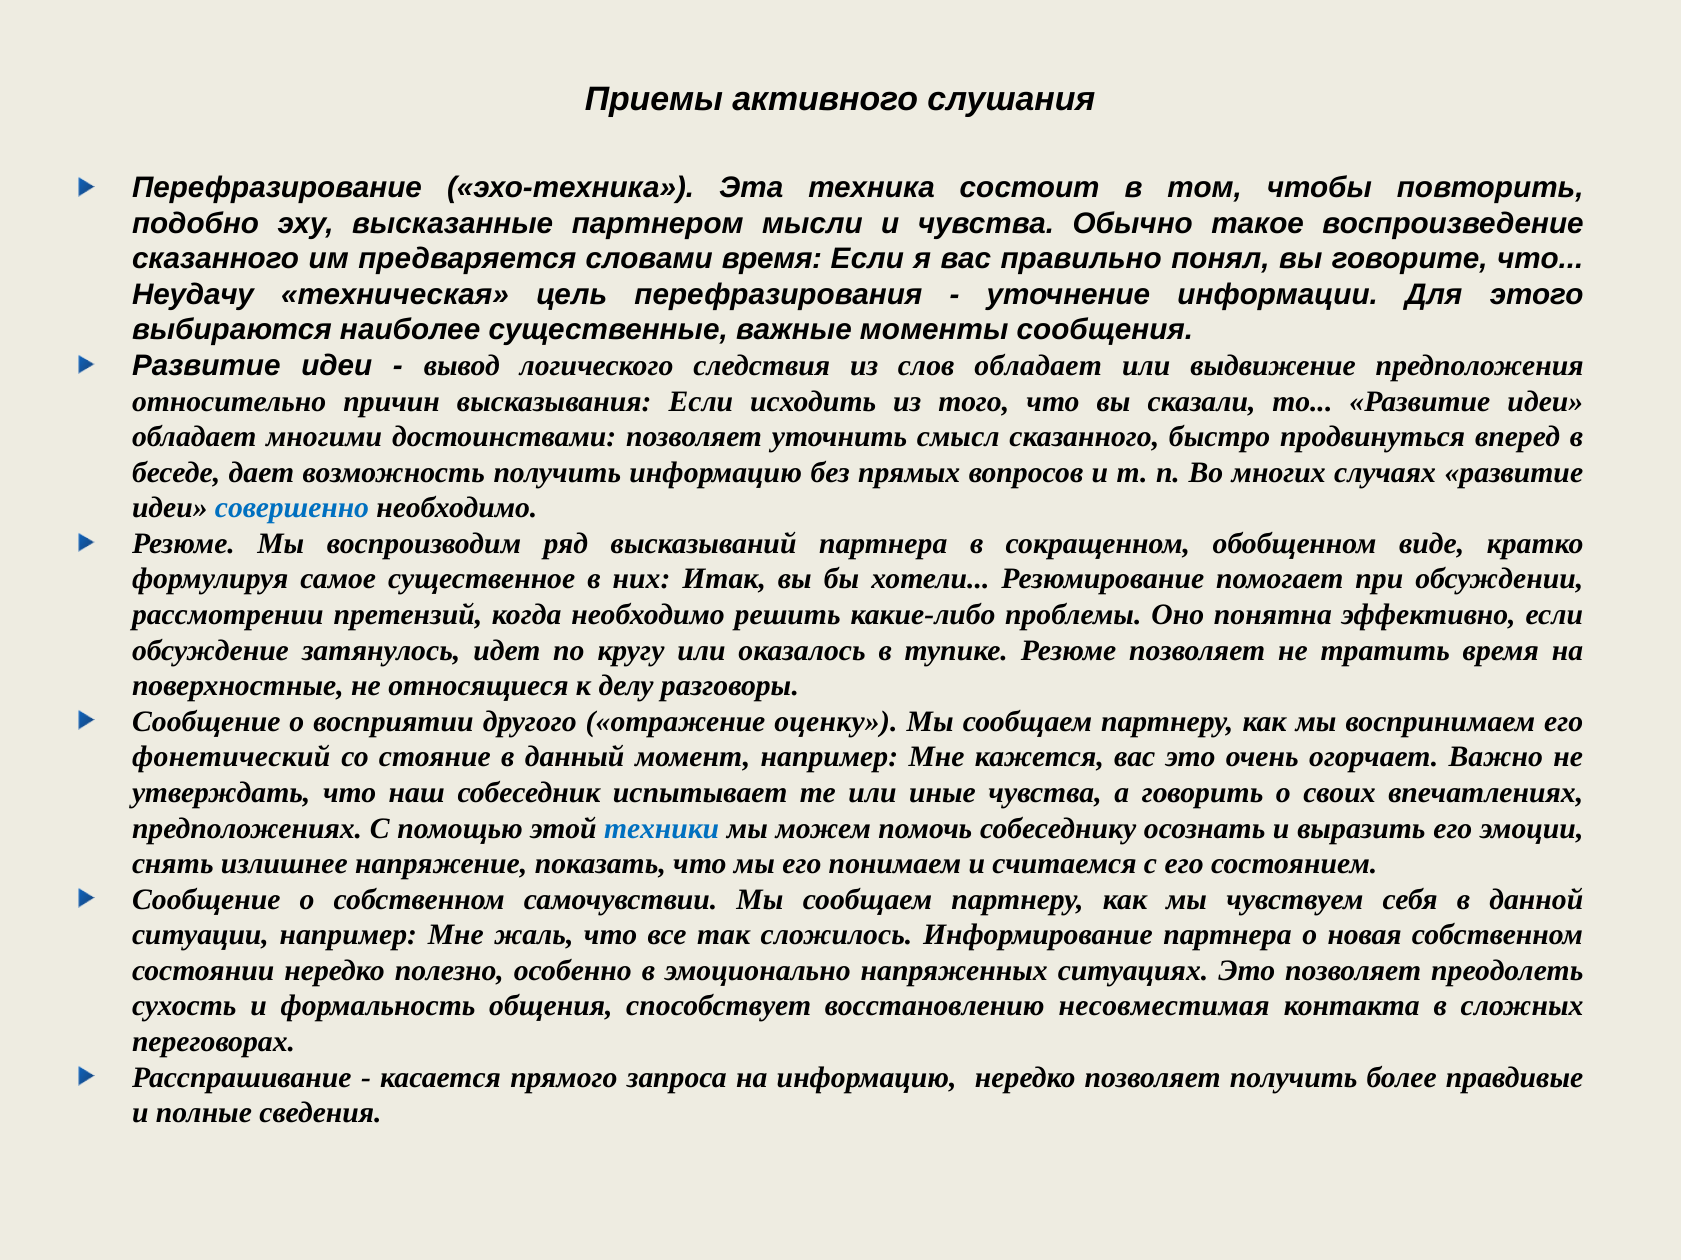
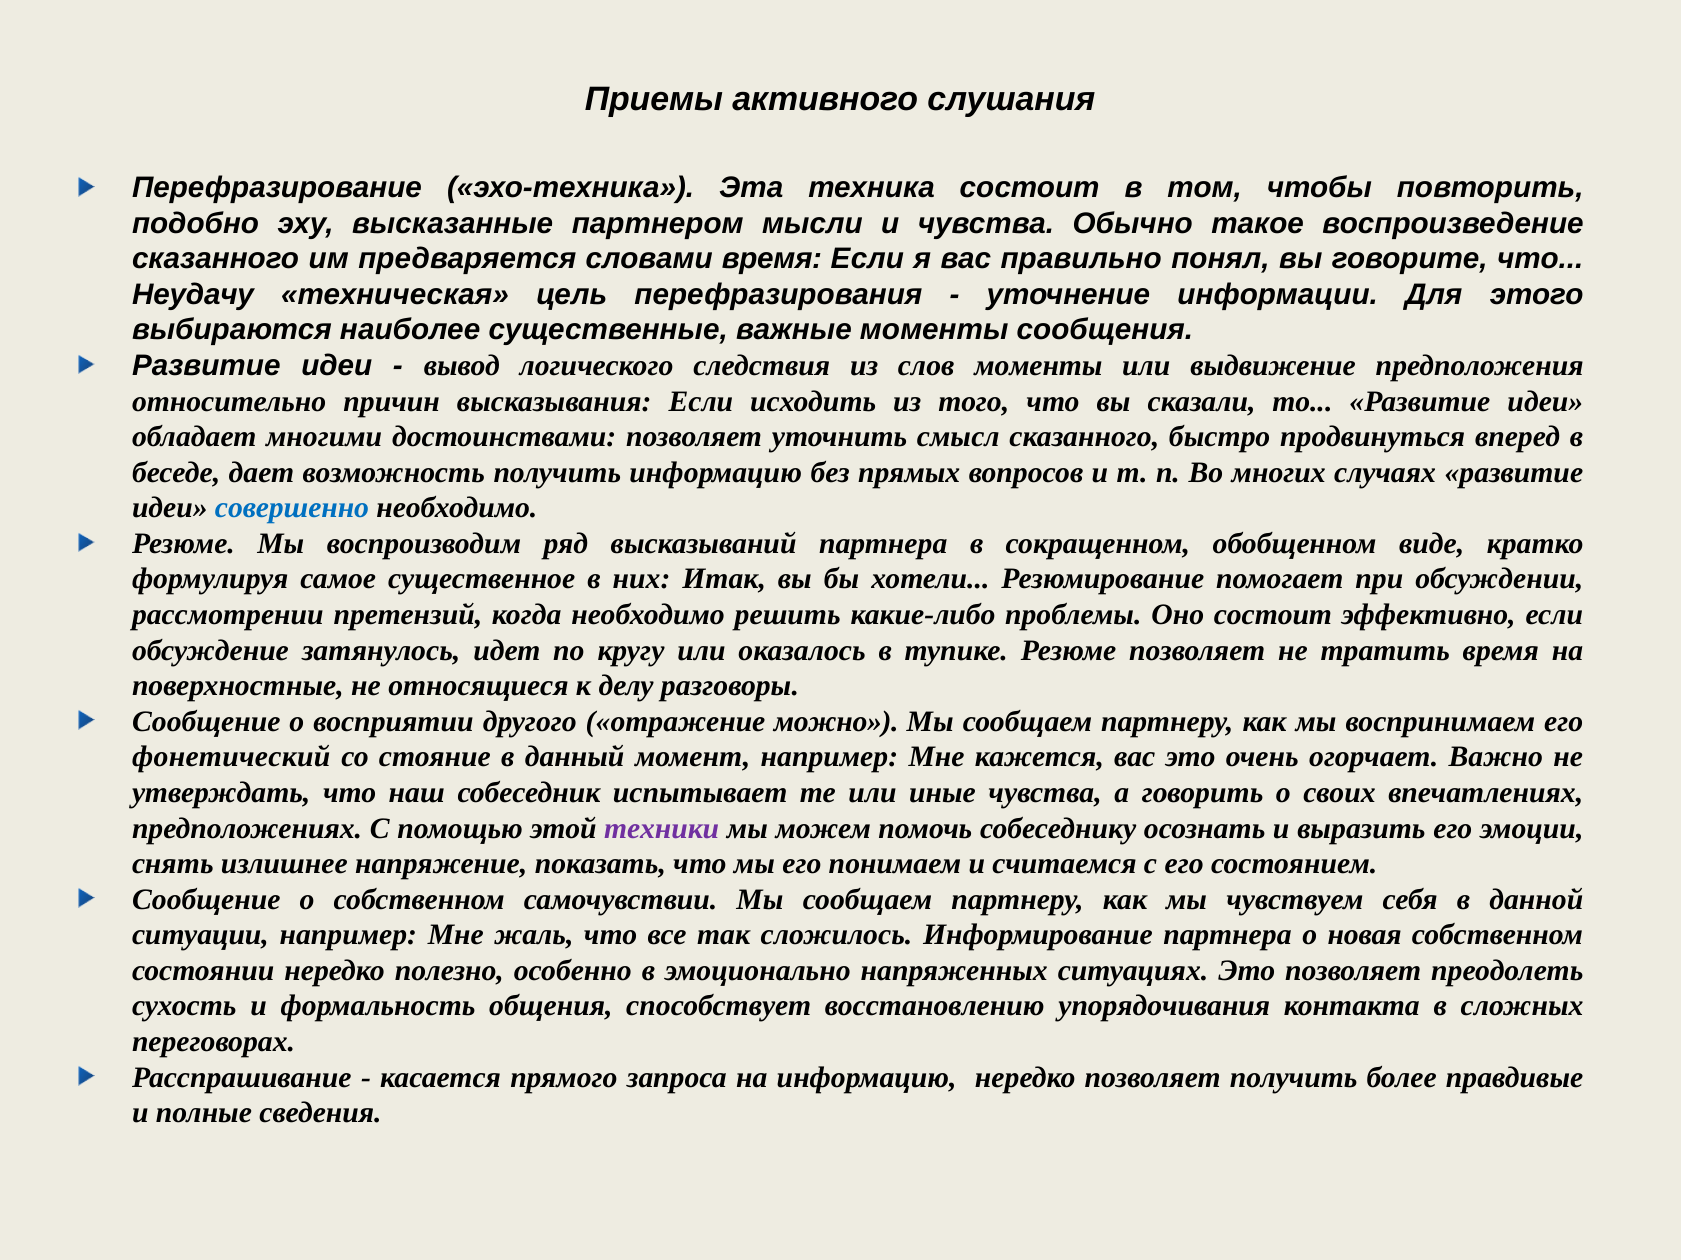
слов обладает: обладает -> моменты
Оно понятна: понятна -> состоит
оценку: оценку -> можно
техники colour: blue -> purple
несовместимая: несовместимая -> упорядочивания
